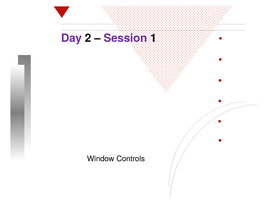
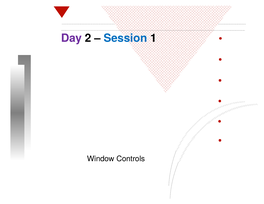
Session colour: purple -> blue
